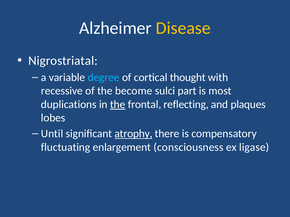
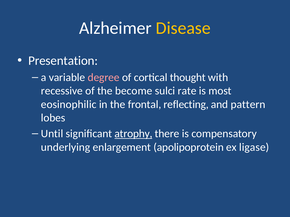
Nigrostriatal: Nigrostriatal -> Presentation
degree colour: light blue -> pink
part: part -> rate
duplications: duplications -> eosinophilic
the at (118, 105) underline: present -> none
plaques: plaques -> pattern
fluctuating: fluctuating -> underlying
consciousness: consciousness -> apolipoprotein
